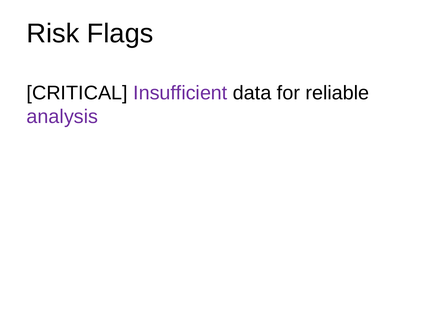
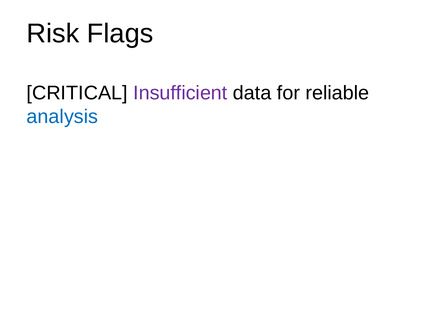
analysis colour: purple -> blue
